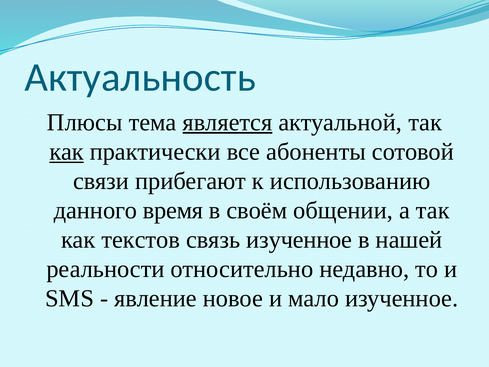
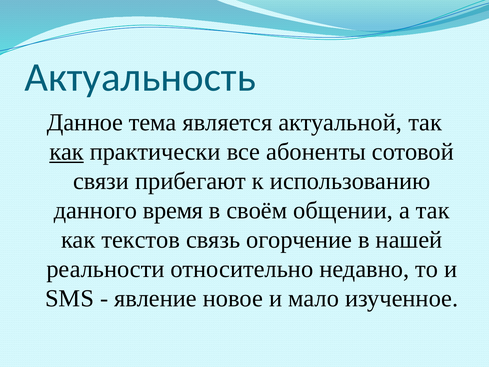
Плюсы: Плюсы -> Данное
является underline: present -> none
связь изученное: изученное -> огорчение
